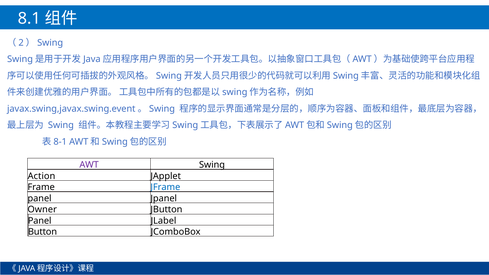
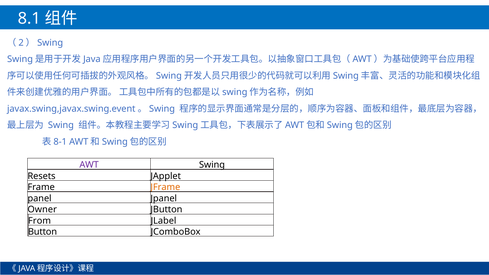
Action: Action -> Resets
JFrame colour: blue -> orange
Panel at (40, 221): Panel -> From
